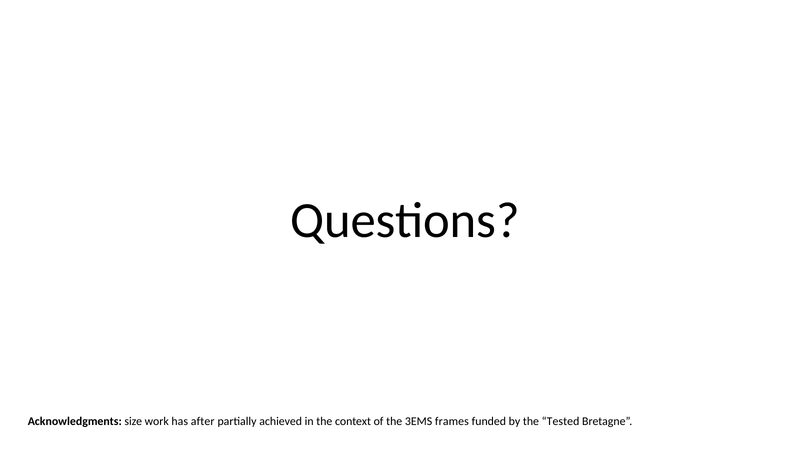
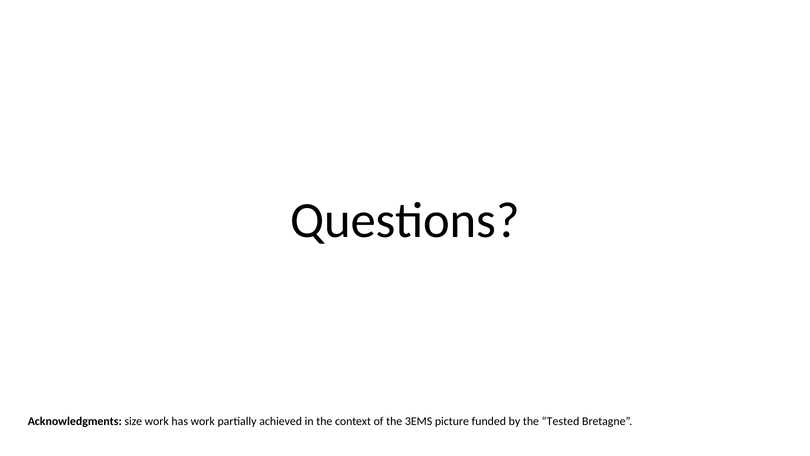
has after: after -> work
frames: frames -> picture
